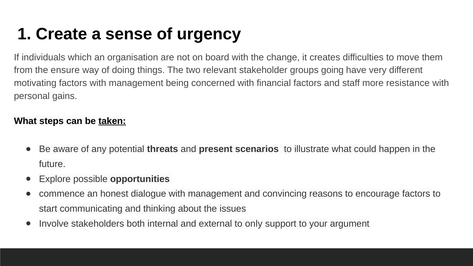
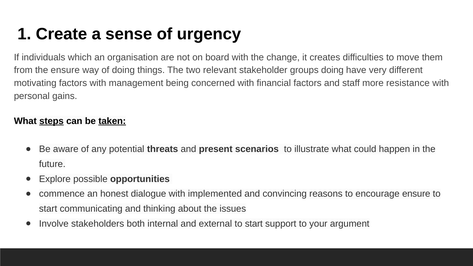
groups going: going -> doing
steps underline: none -> present
dialogue with management: management -> implemented
encourage factors: factors -> ensure
external to only: only -> start
